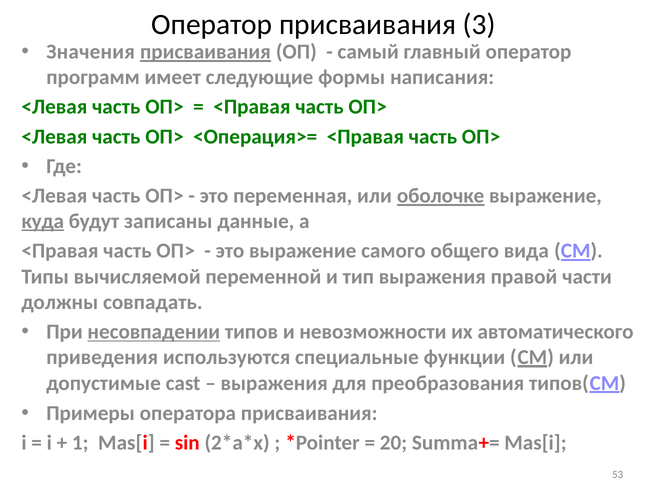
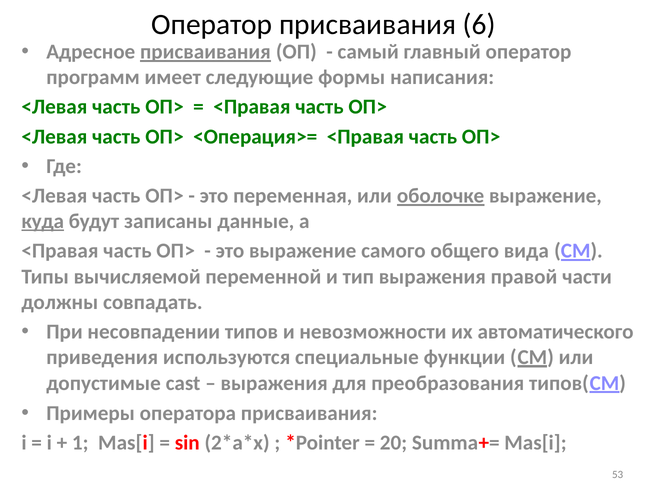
3: 3 -> 6
Значения: Значения -> Адресное
несовпадении underline: present -> none
